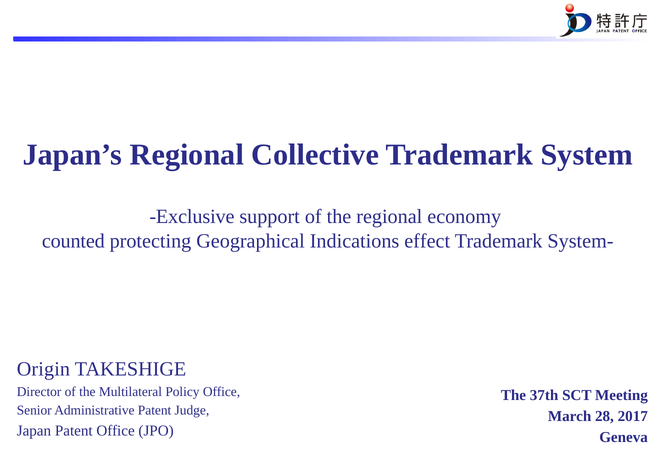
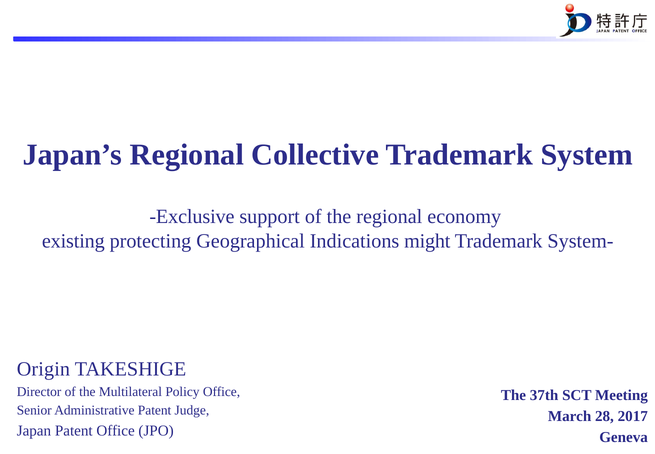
counted: counted -> existing
effect: effect -> might
